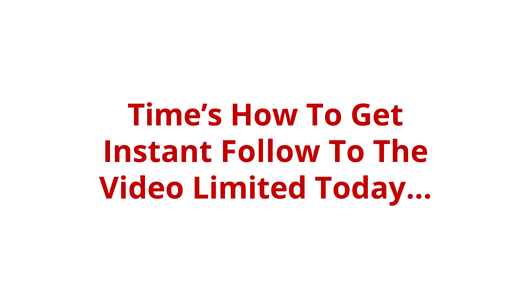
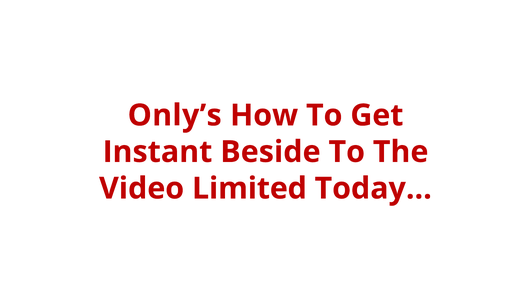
Time’s: Time’s -> Only’s
Follow: Follow -> Beside
